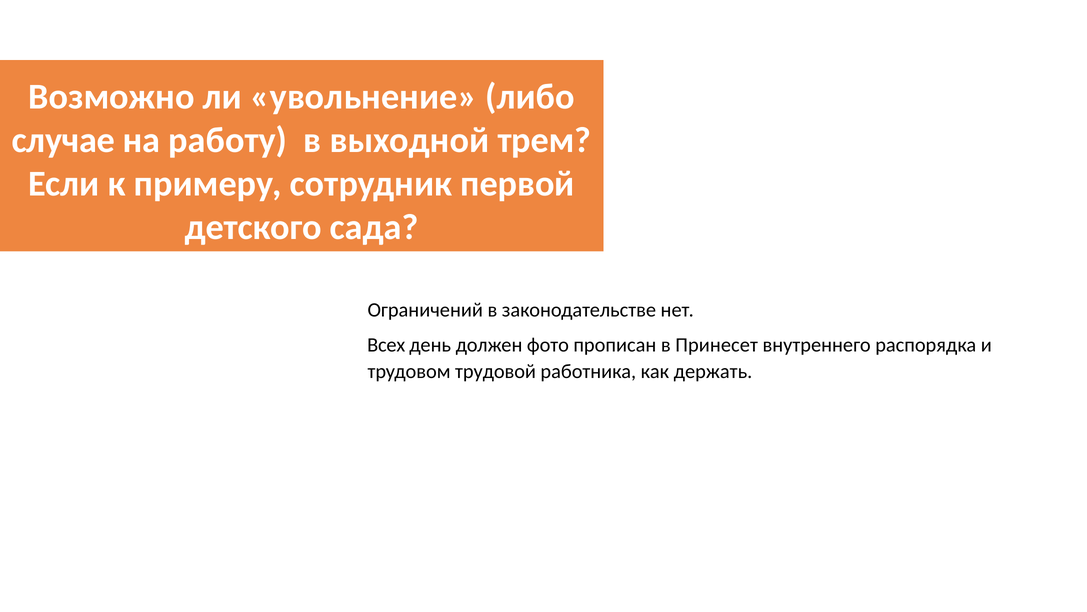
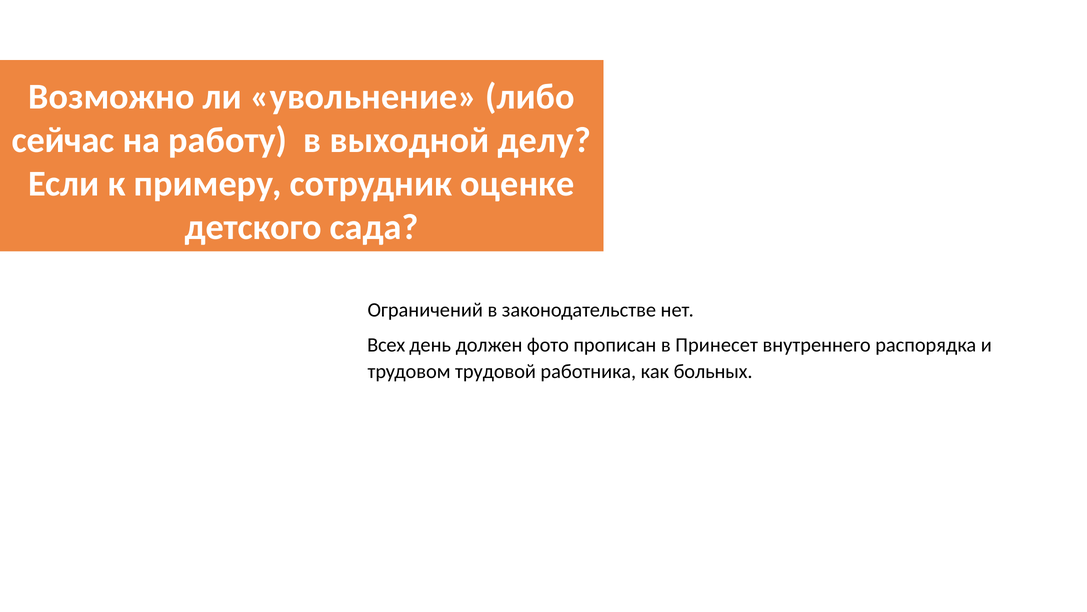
случае: случае -> сейчас
трем: трем -> делу
первой: первой -> оценке
держать: держать -> больных
